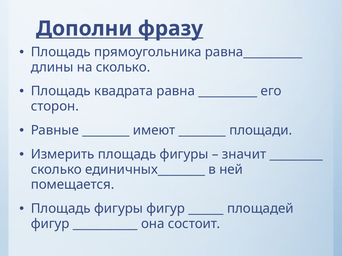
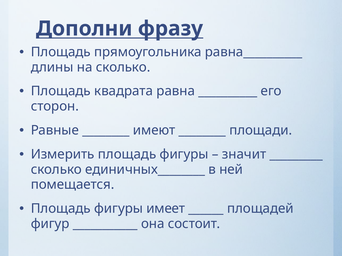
фигуры фигур: фигур -> имеет
